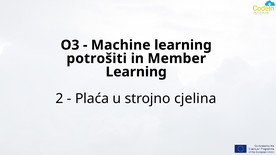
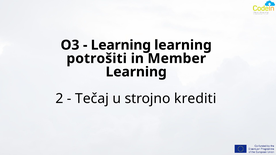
Machine at (121, 45): Machine -> Learning
Plaća: Plaća -> Tečaj
cjelina: cjelina -> krediti
